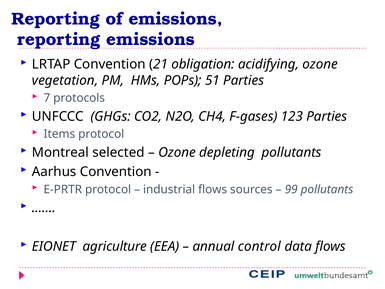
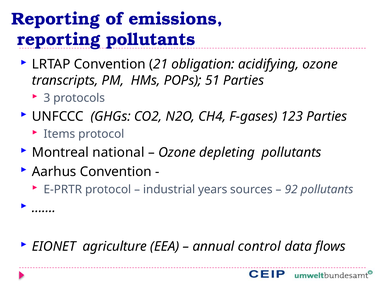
reporting emissions: emissions -> pollutants
vegetation: vegetation -> transcripts
7: 7 -> 3
selected: selected -> national
industrial flows: flows -> years
99: 99 -> 92
